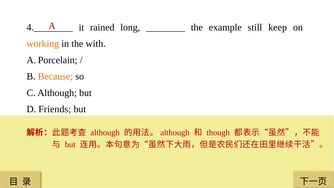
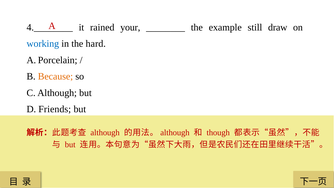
long: long -> your
keep: keep -> draw
working colour: orange -> blue
with: with -> hard
